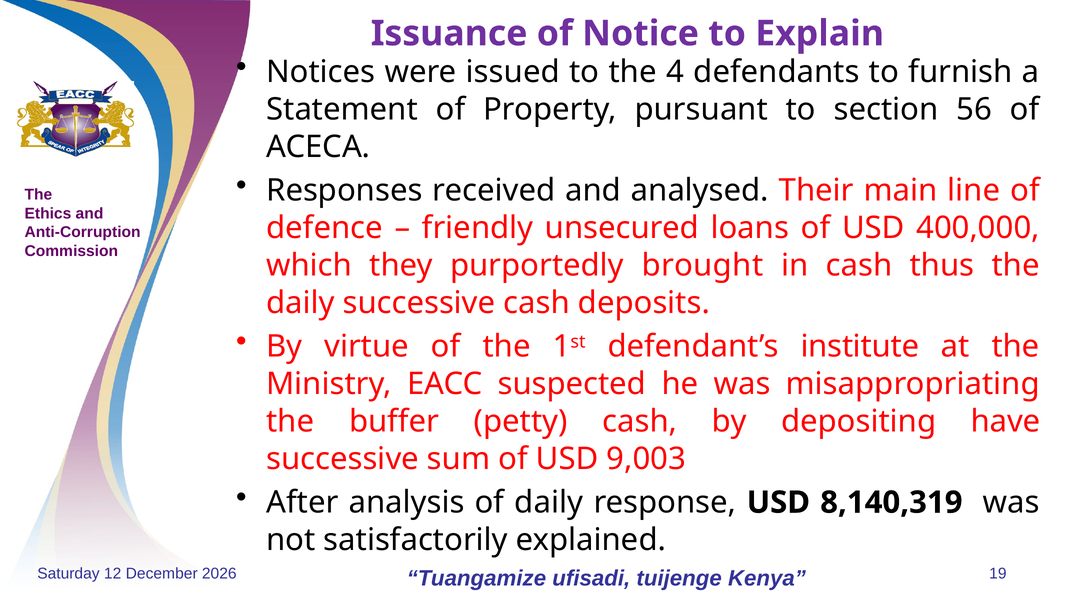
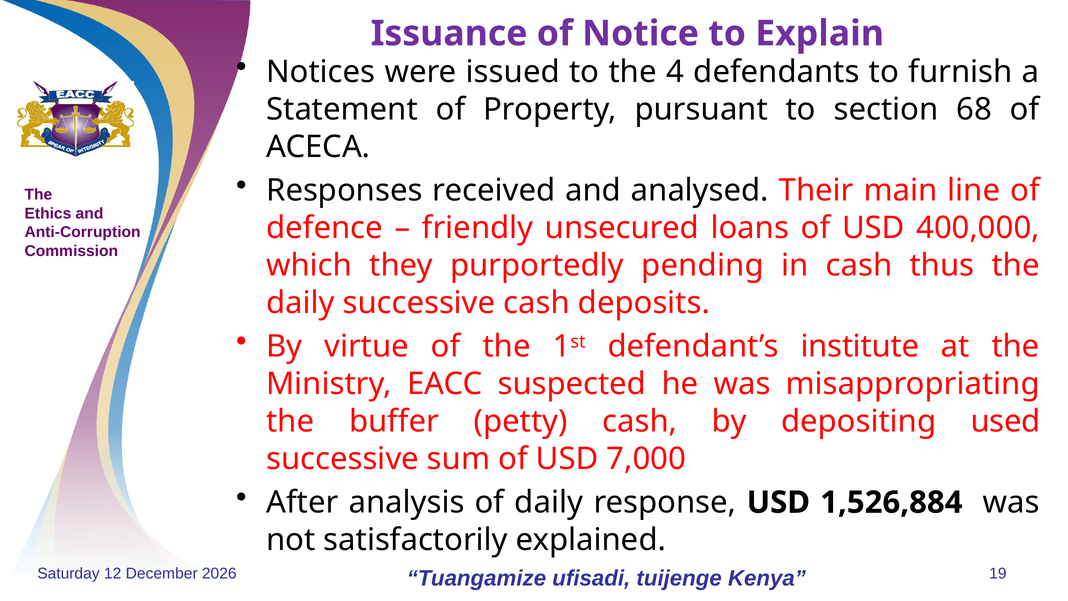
56: 56 -> 68
brought: brought -> pending
have: have -> used
9,003: 9,003 -> 7,000
8,140,319: 8,140,319 -> 1,526,884
